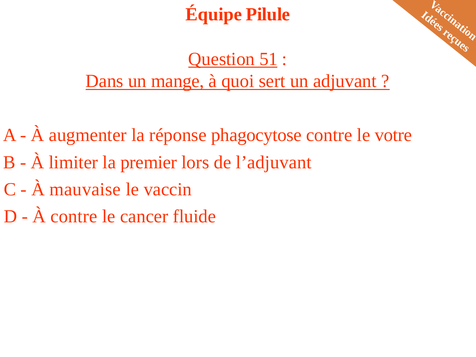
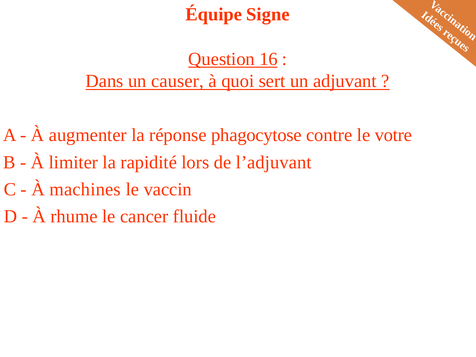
Pilule: Pilule -> Signe
51: 51 -> 16
mange: mange -> causer
premier: premier -> rapidité
mauvaise: mauvaise -> machines
À contre: contre -> rhume
